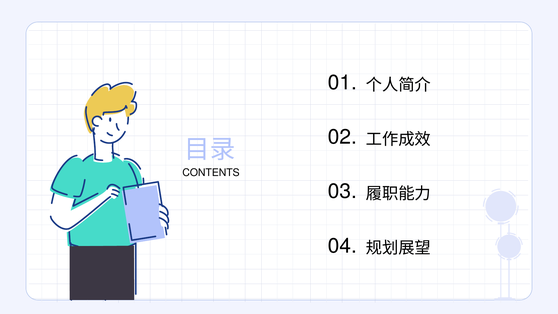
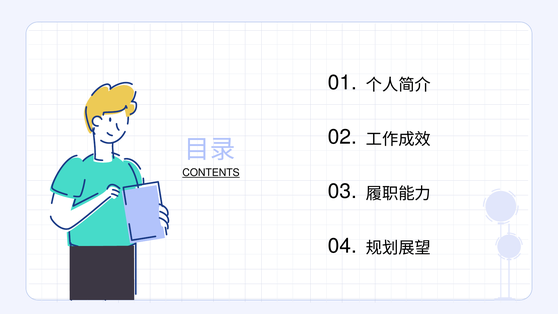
CONTENTS underline: none -> present
